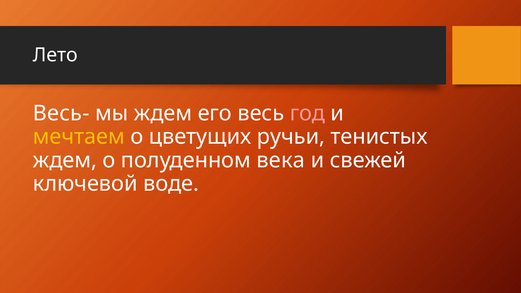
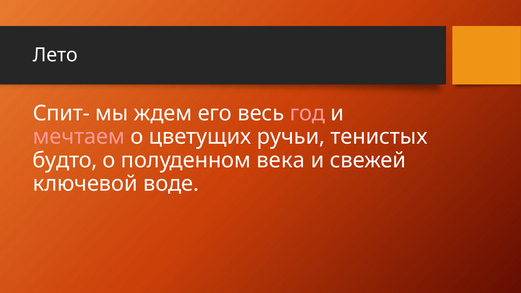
Весь-: Весь- -> Спит-
мечтаем colour: yellow -> pink
ждем at (65, 160): ждем -> будто
